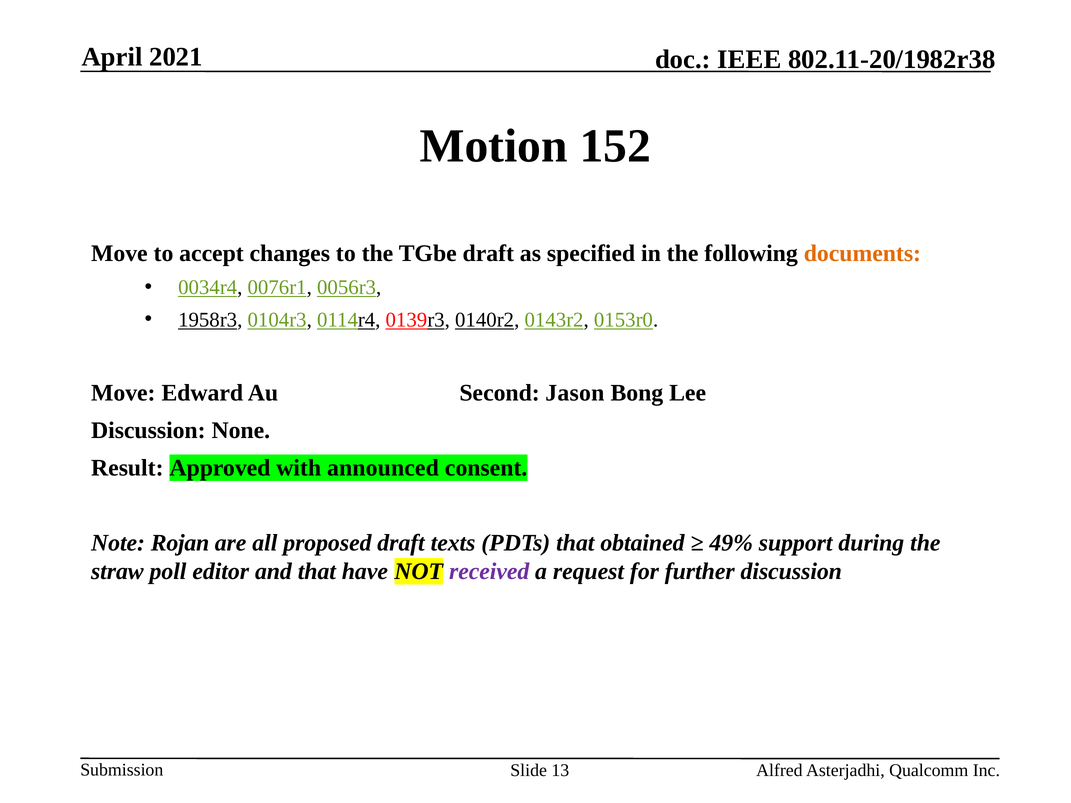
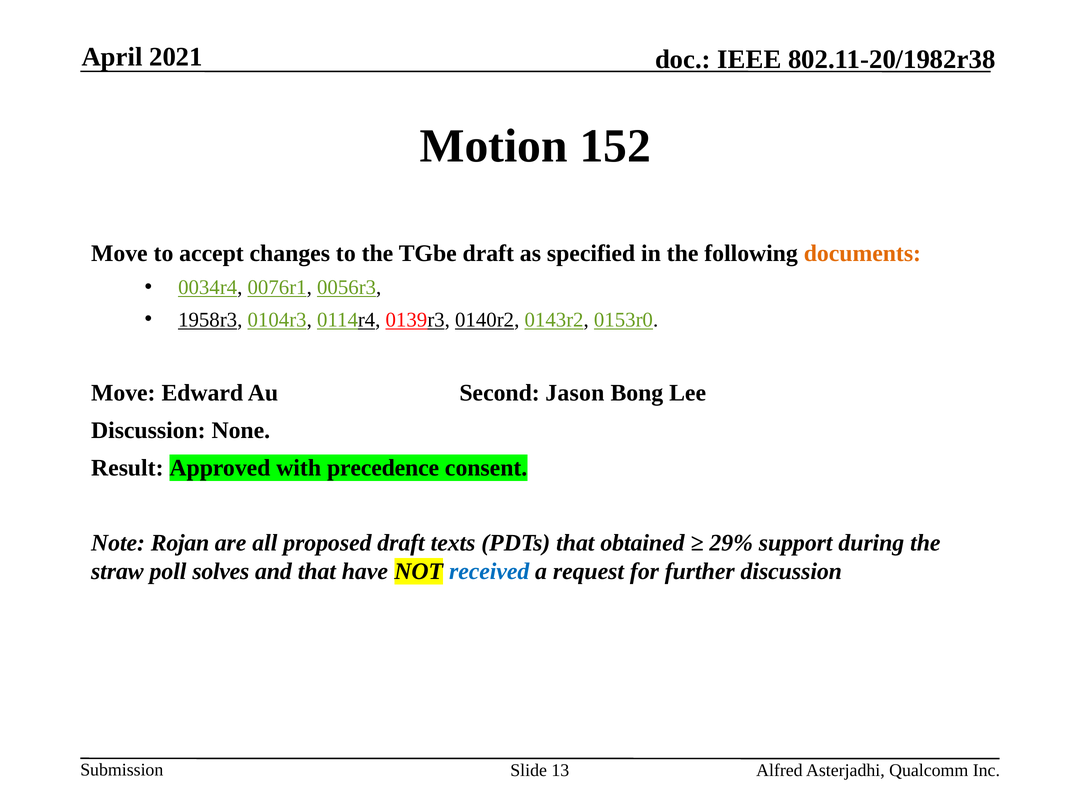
announced: announced -> precedence
49%: 49% -> 29%
editor: editor -> solves
received colour: purple -> blue
